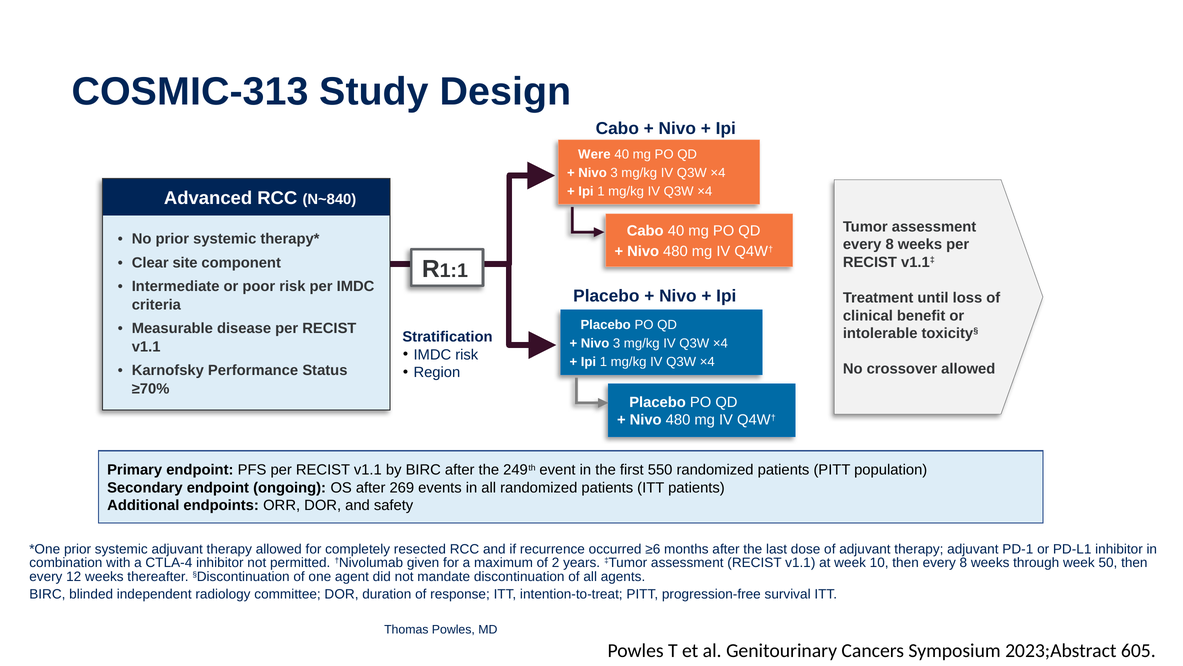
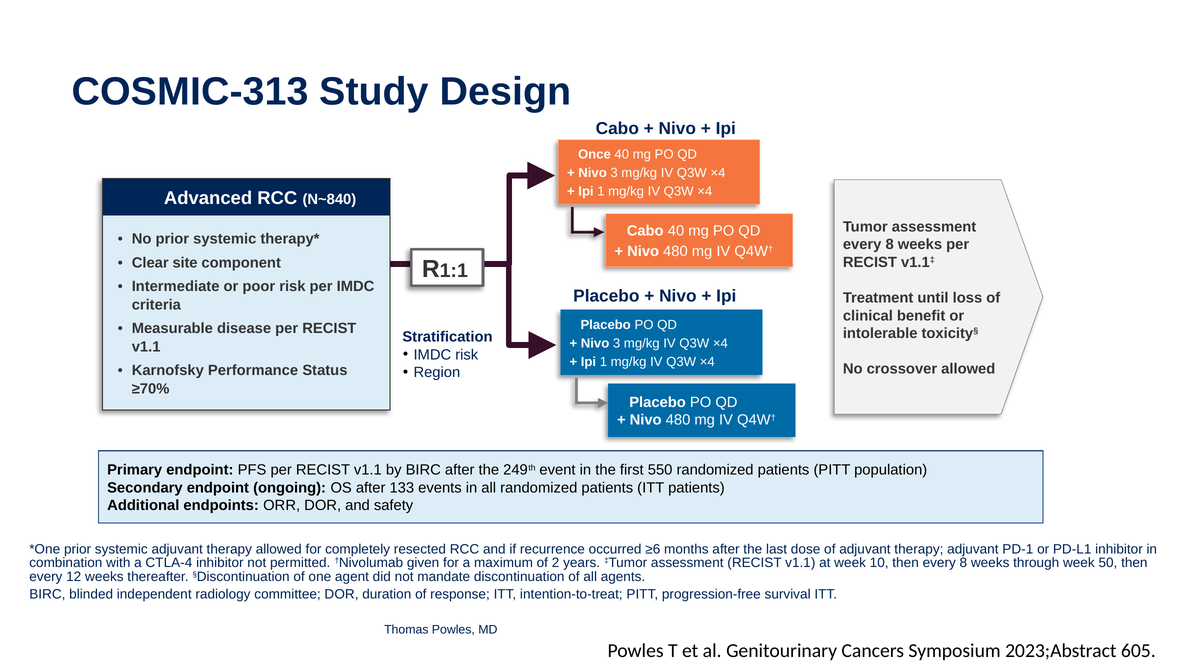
Were: Were -> Once
269: 269 -> 133
